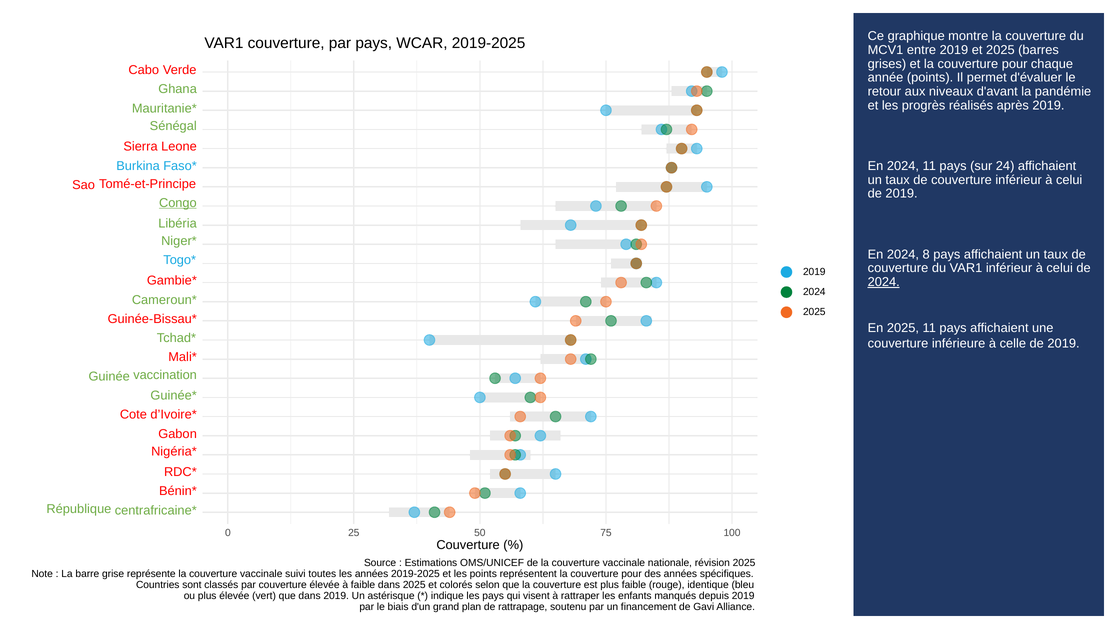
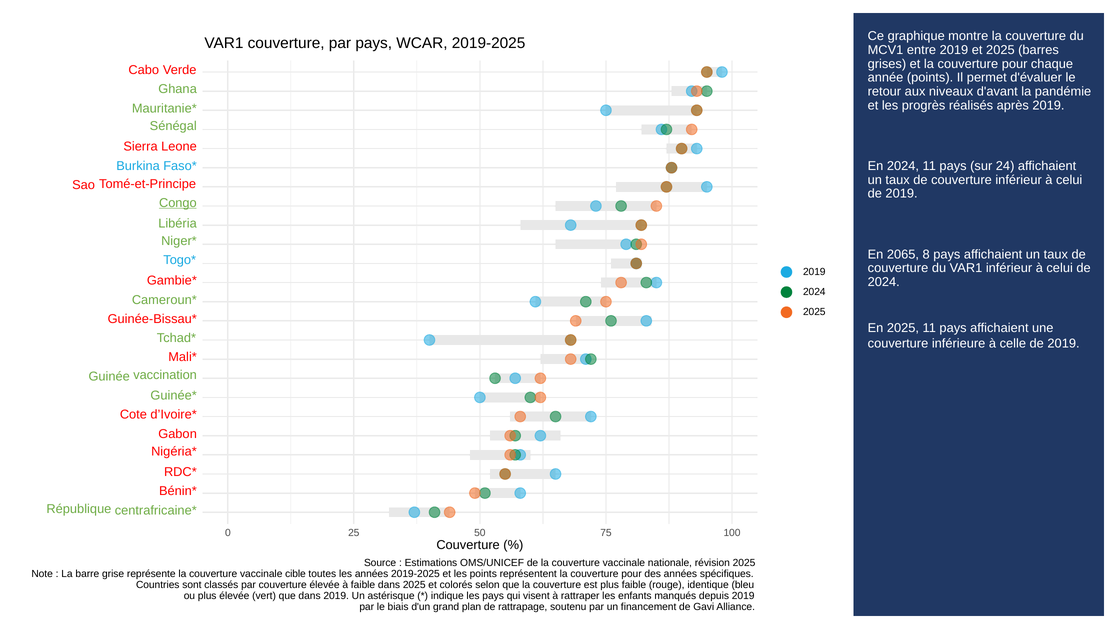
2024 at (903, 254): 2024 -> 2065
2024 at (884, 282) underline: present -> none
suivi: suivi -> cible
